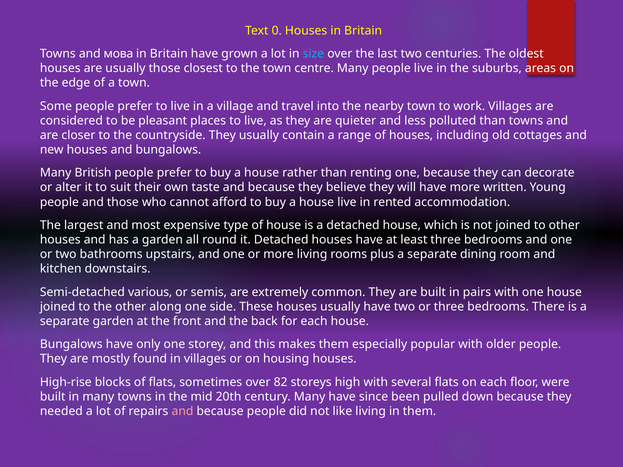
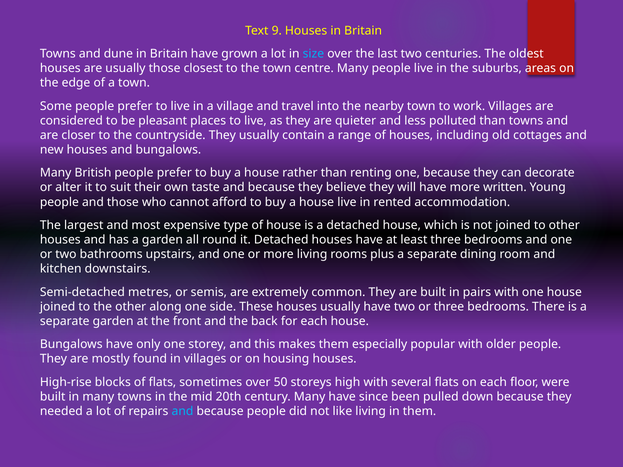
0: 0 -> 9
мова: мова -> dune
various: various -> metres
82: 82 -> 50
and at (182, 411) colour: pink -> light blue
